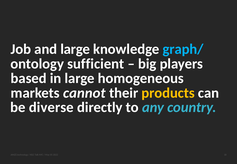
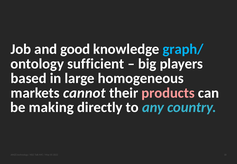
and large: large -> good
products colour: yellow -> pink
diverse: diverse -> making
